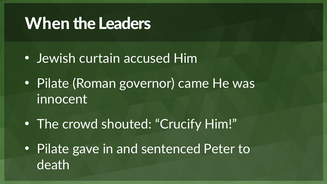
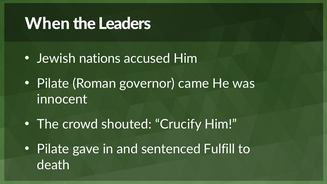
curtain: curtain -> nations
Peter: Peter -> Fulfill
